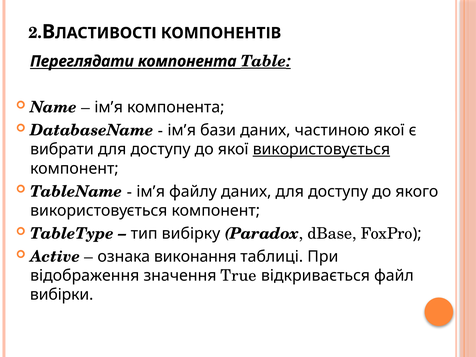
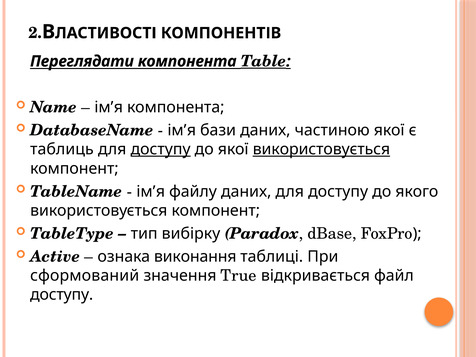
вибрати: вибрати -> таблиць
доступу at (161, 149) underline: none -> present
відображення: відображення -> сформований
вибірки at (62, 295): вибірки -> доступу
